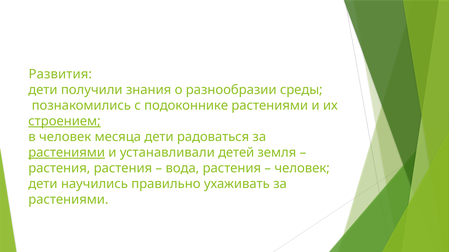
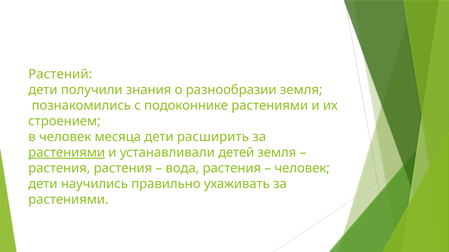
Развития: Развития -> Растений
разнообразии среды: среды -> земля
строением underline: present -> none
радоваться: радоваться -> расширить
